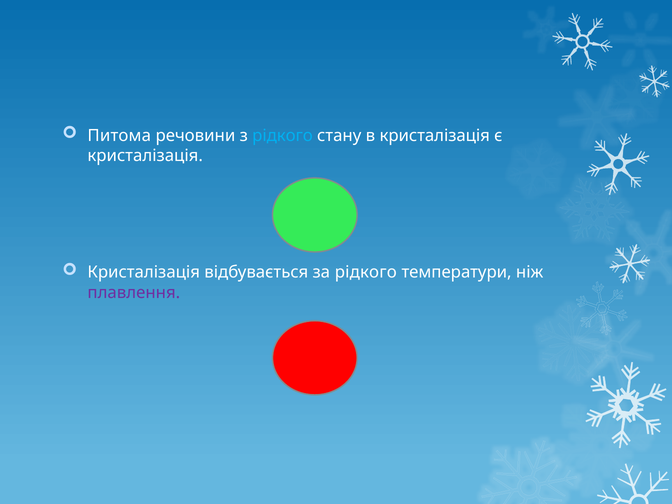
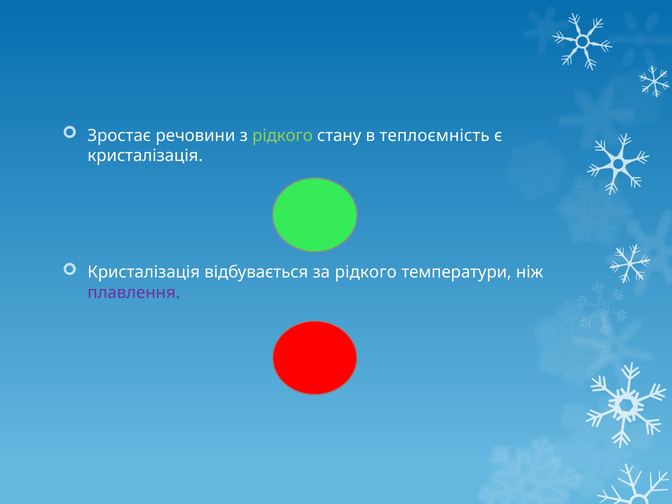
Питома: Питома -> Зростає
рідкого at (283, 136) colour: light blue -> light green
в кристалізація: кристалізація -> теплоємність
